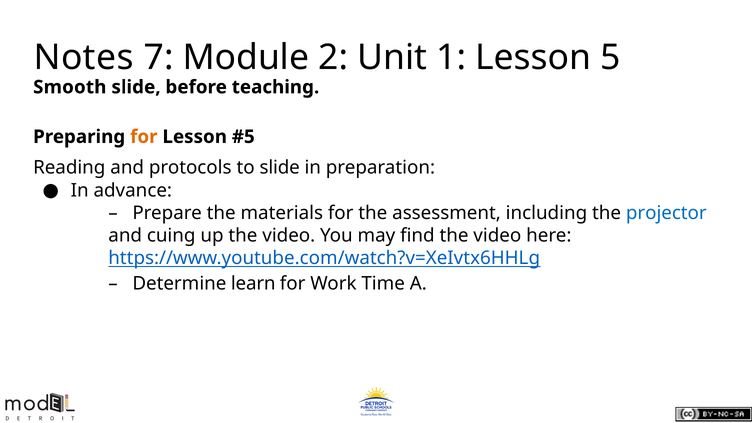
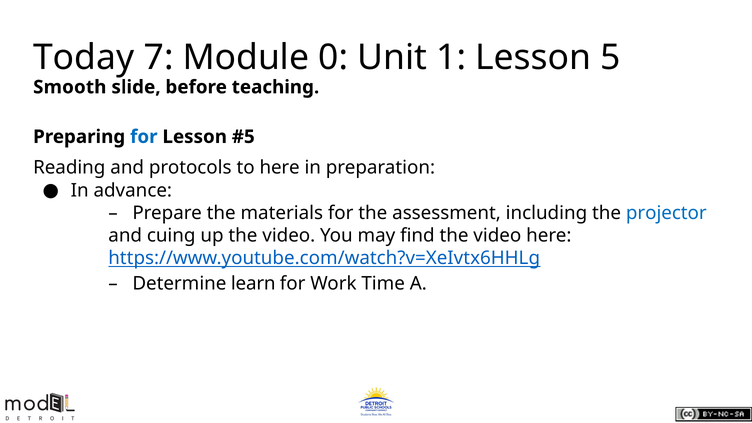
Notes: Notes -> Today
2: 2 -> 0
for at (144, 137) colour: orange -> blue
to slide: slide -> here
